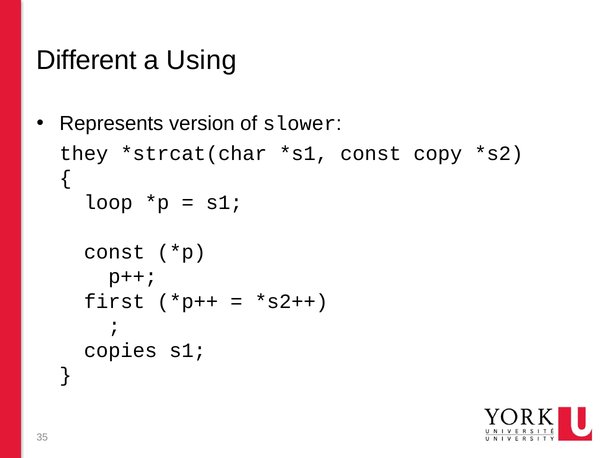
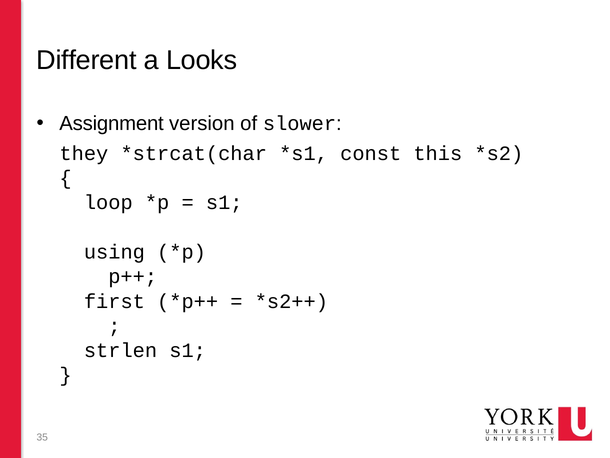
Using: Using -> Looks
Represents: Represents -> Assignment
copy: copy -> this
const at (114, 252): const -> using
copies: copies -> strlen
